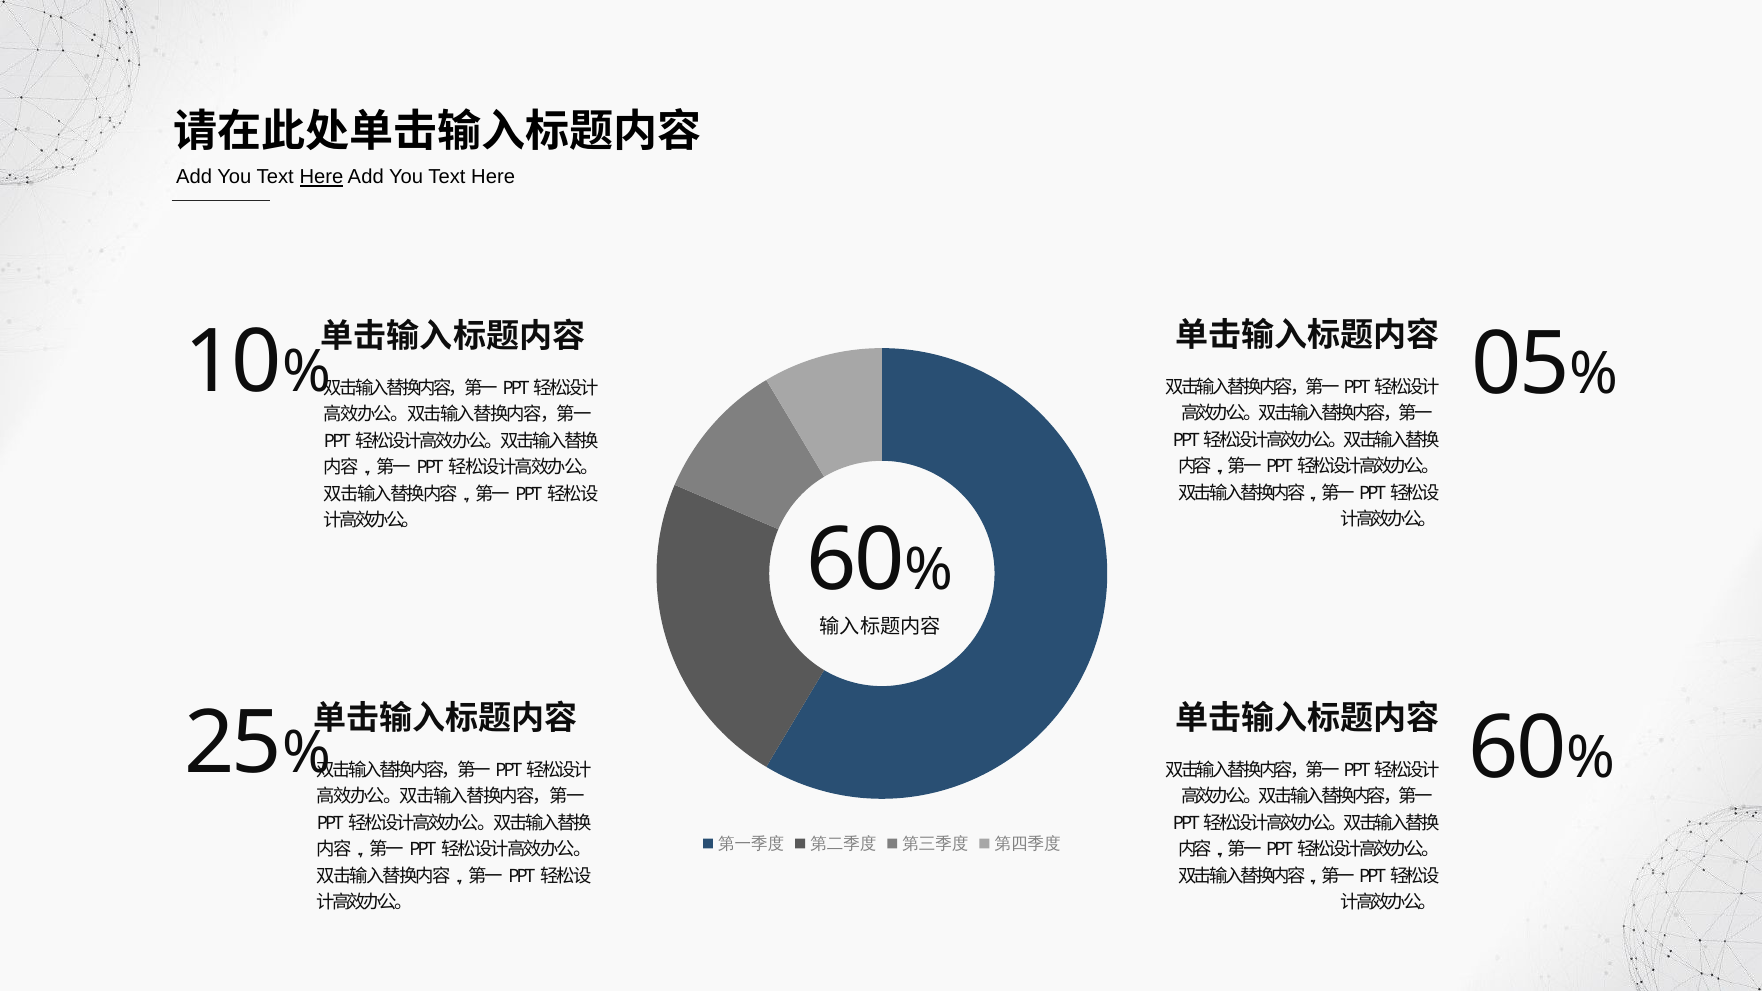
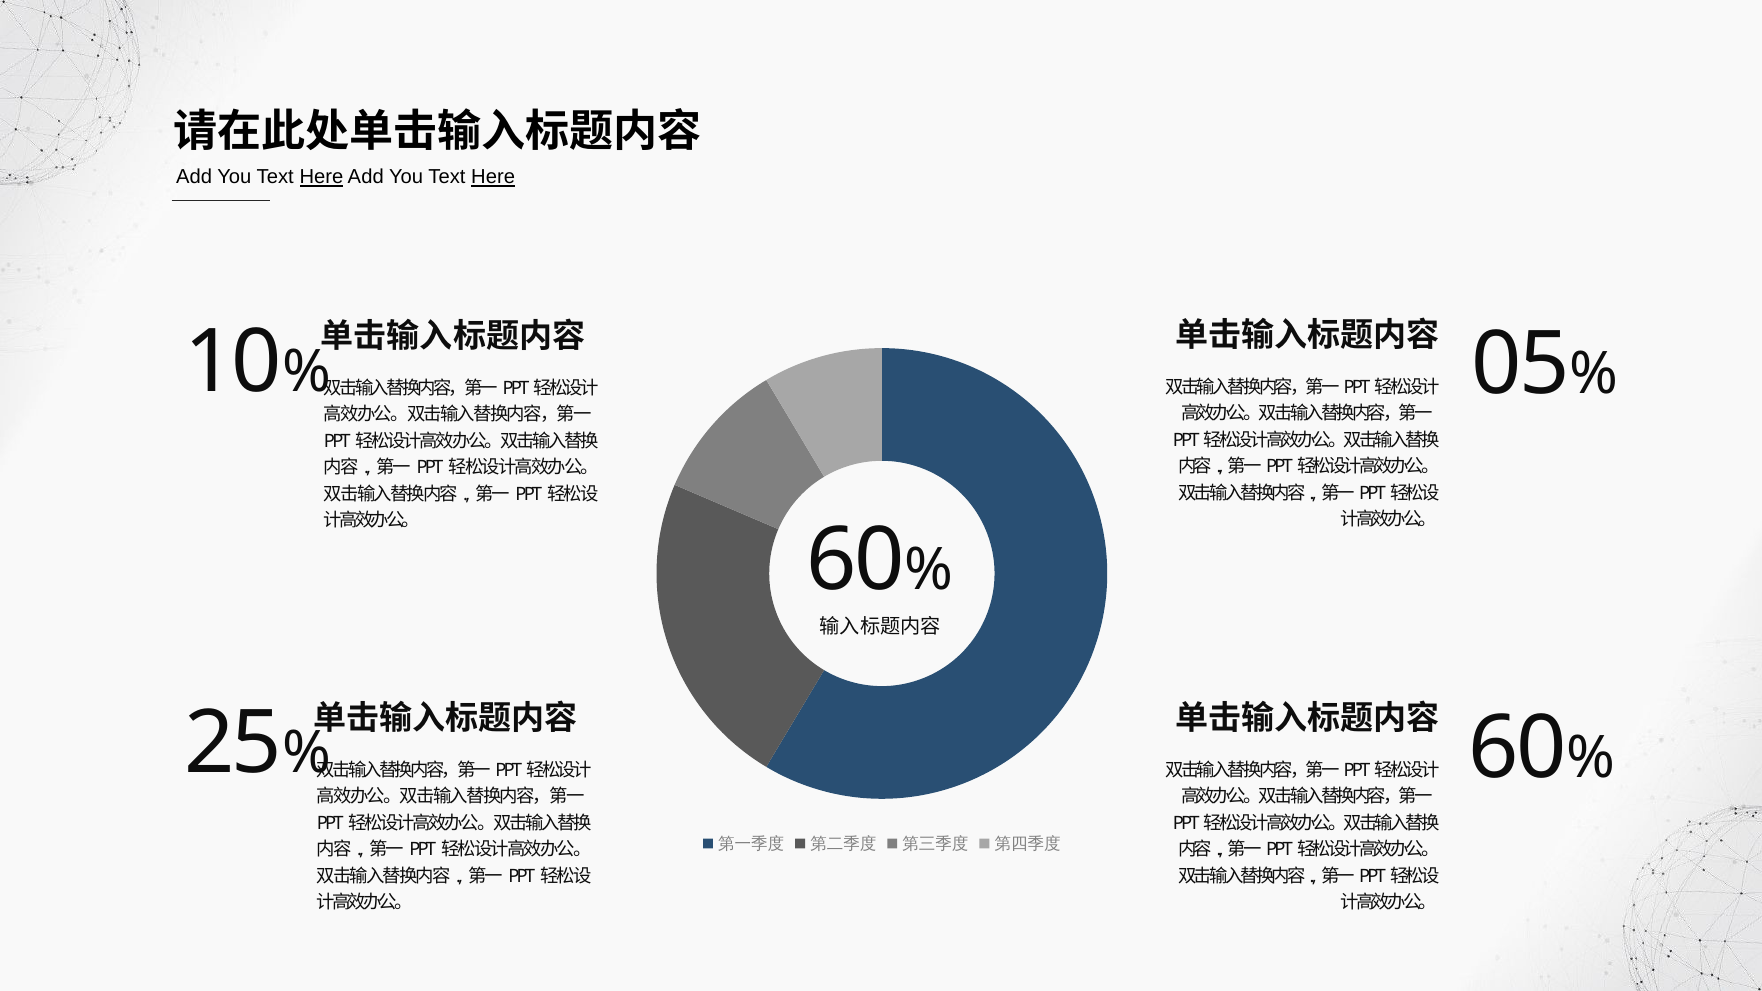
Here at (493, 177) underline: none -> present
